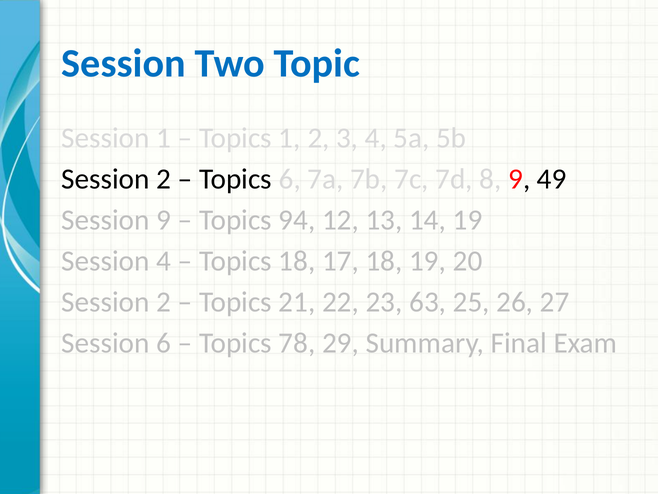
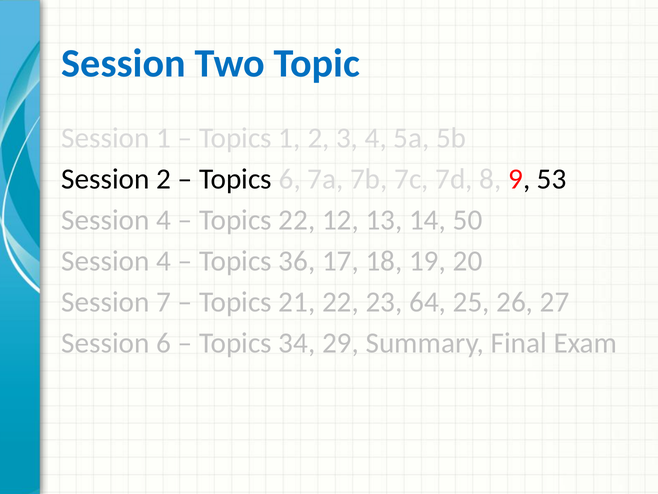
49: 49 -> 53
9 at (164, 220): 9 -> 4
Topics 94: 94 -> 22
14 19: 19 -> 50
Topics 18: 18 -> 36
2 at (164, 302): 2 -> 7
63: 63 -> 64
78: 78 -> 34
